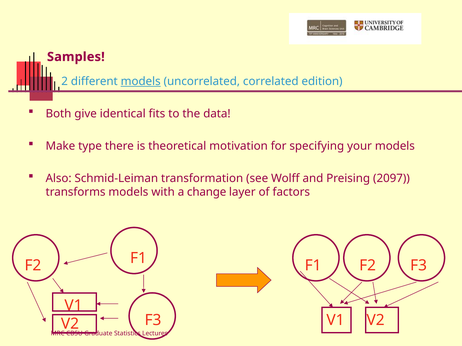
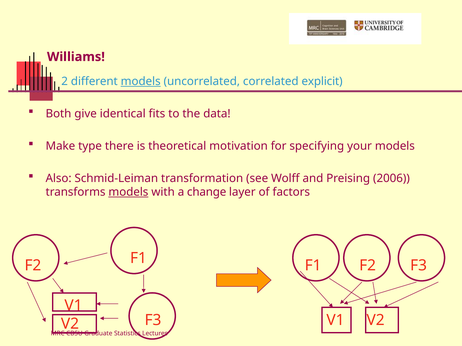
Samples: Samples -> Williams
edition: edition -> explicit
2097: 2097 -> 2006
models at (128, 192) underline: none -> present
